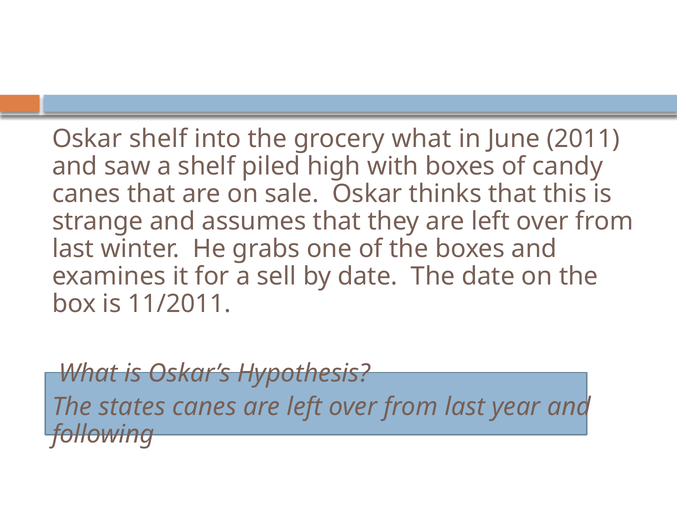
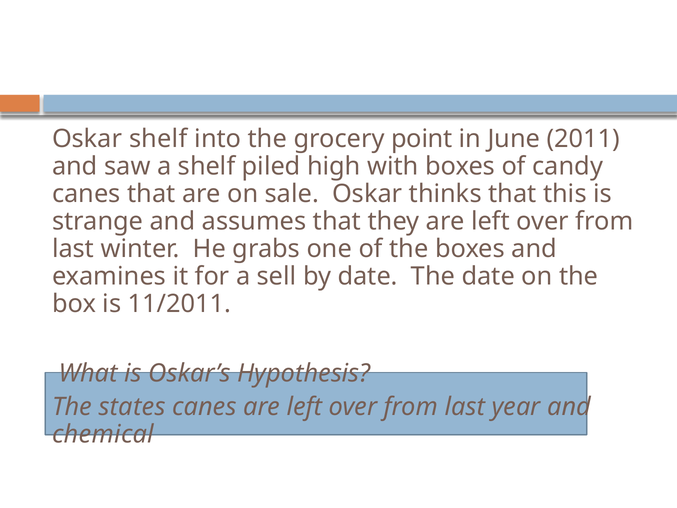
grocery what: what -> point
following: following -> chemical
